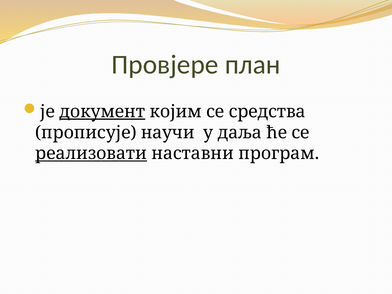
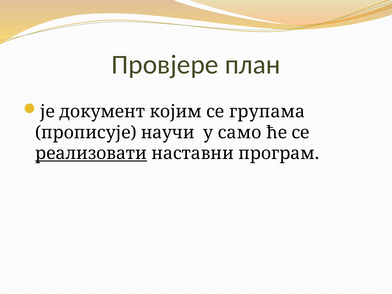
документ underline: present -> none
средства: средства -> групама
даља: даља -> само
